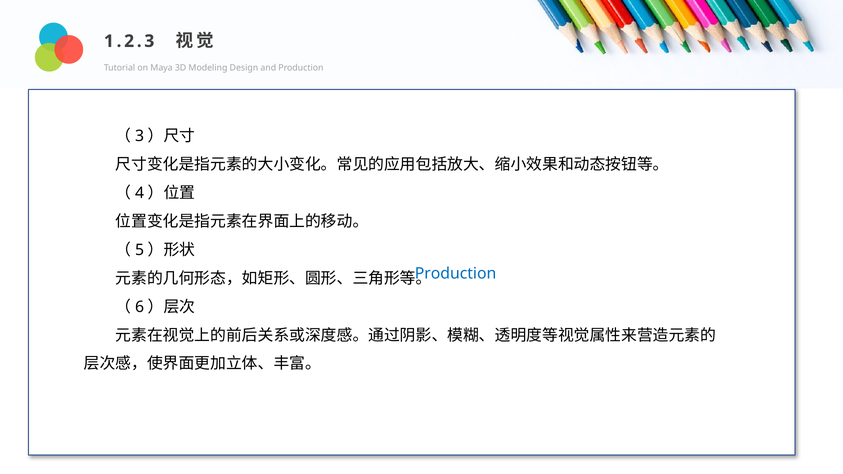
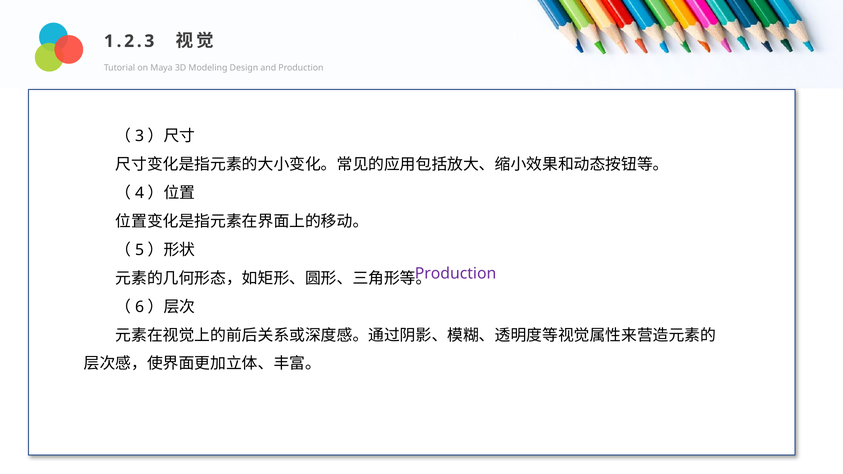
Production at (456, 274) colour: blue -> purple
